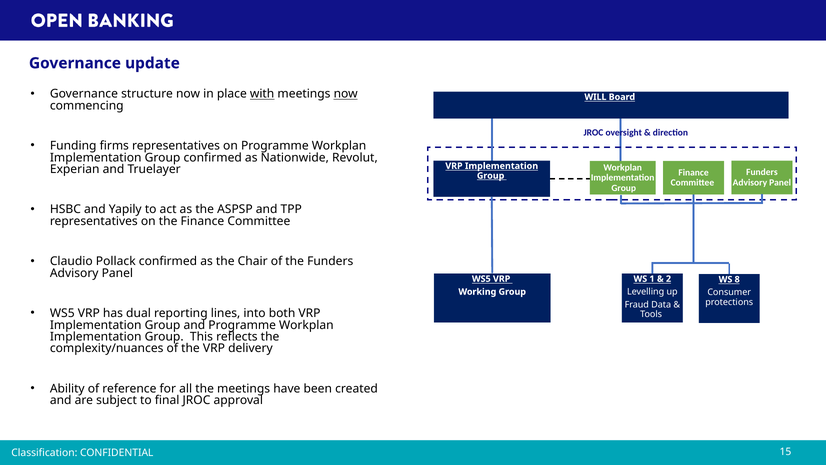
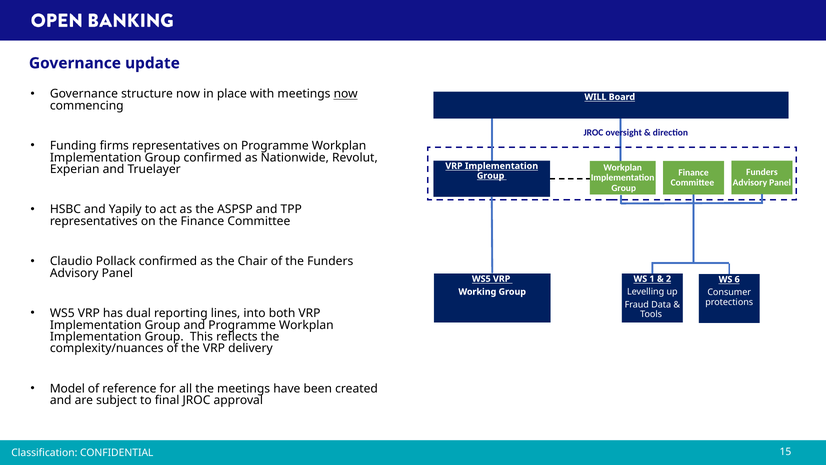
with underline: present -> none
8: 8 -> 6
Ability: Ability -> Model
